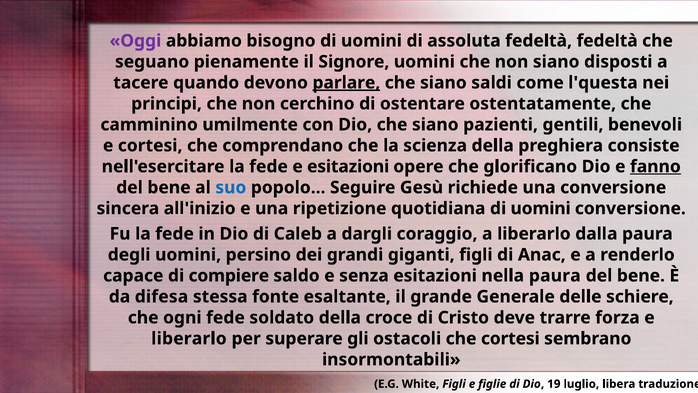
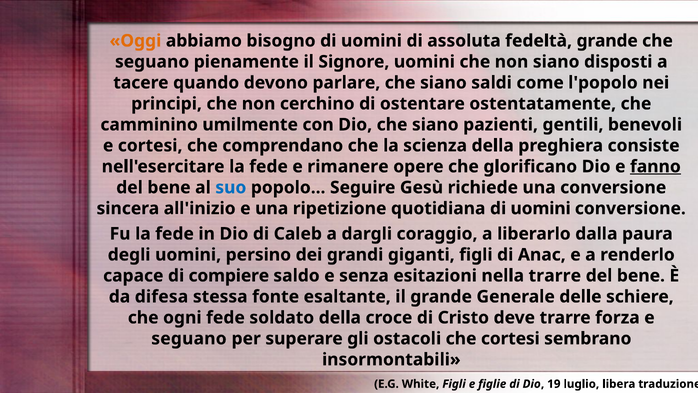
Oggi colour: purple -> orange
fedeltà fedeltà: fedeltà -> grande
parlare underline: present -> none
l'questa: l'questa -> l'popolo
e esitazioni: esitazioni -> rimanere
nella paura: paura -> trarre
liberarlo at (189, 338): liberarlo -> seguano
